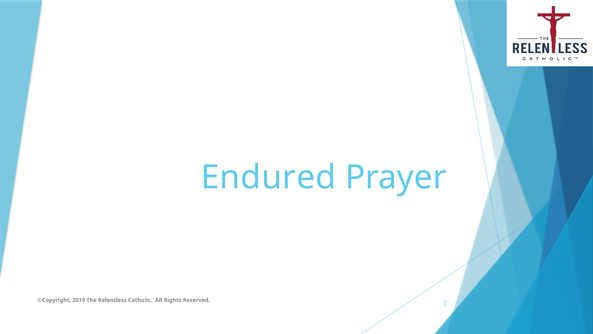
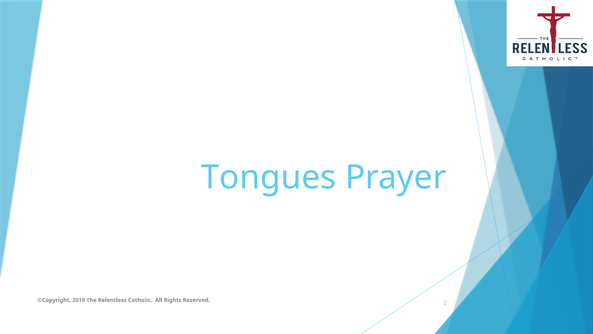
Endured: Endured -> Tongues
